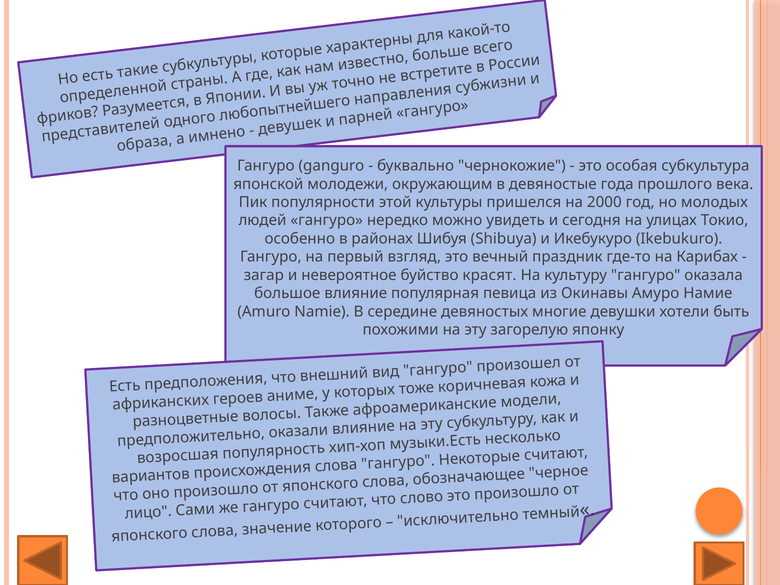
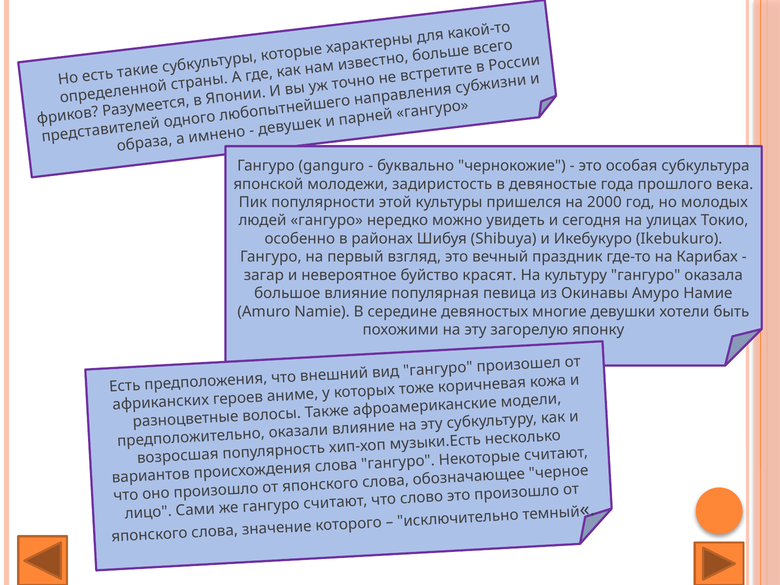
окружающим: окружающим -> задиристость
